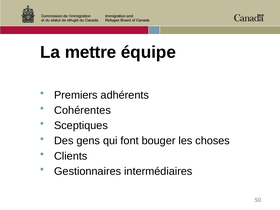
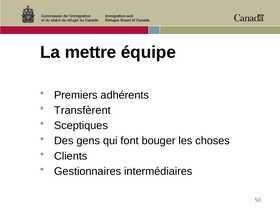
Cohérentes: Cohérentes -> Transfèrent
